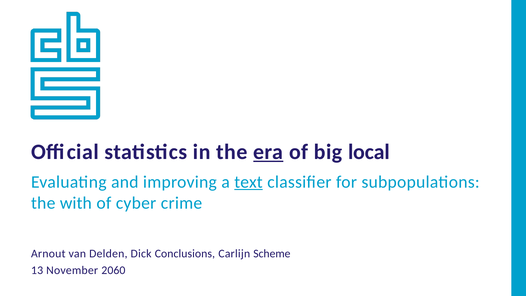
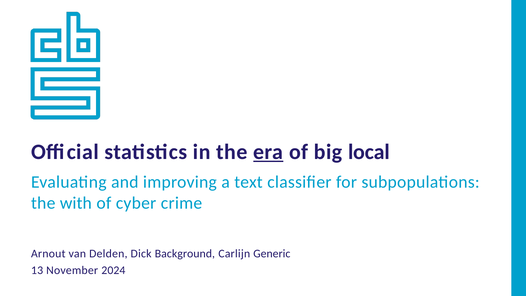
text underline: present -> none
Conclusions: Conclusions -> Background
Scheme: Scheme -> Generic
2060: 2060 -> 2024
